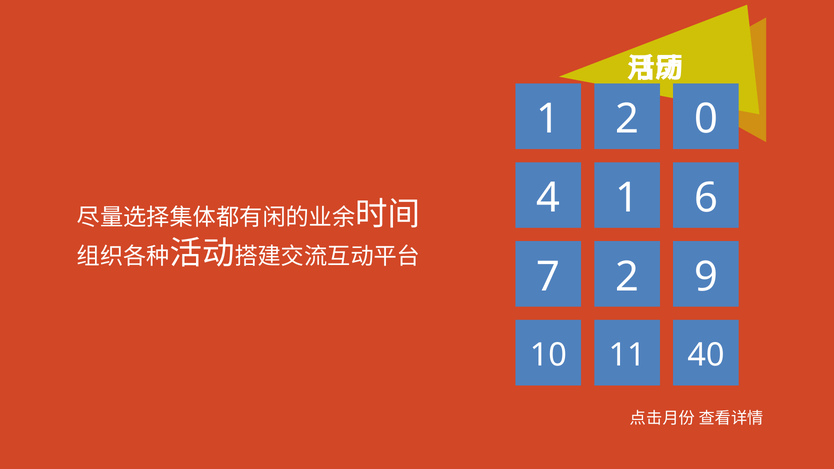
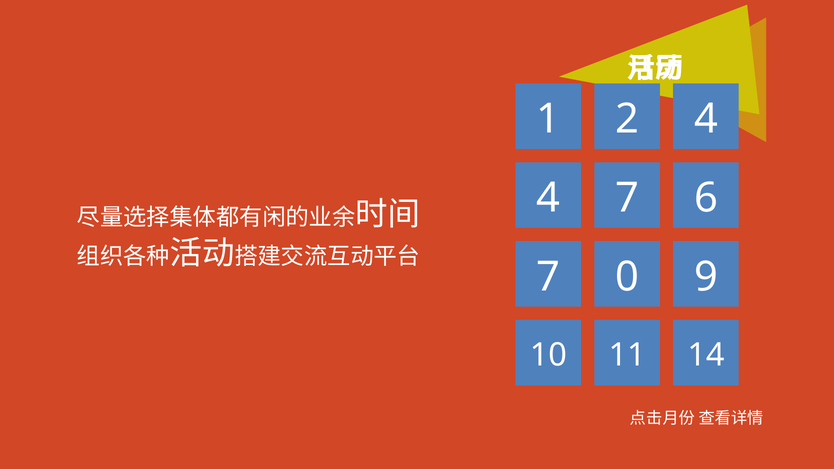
2 0: 0 -> 4
4 1: 1 -> 7
7 2: 2 -> 0
40: 40 -> 14
